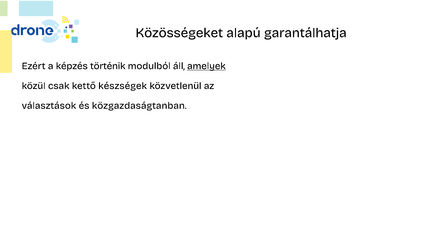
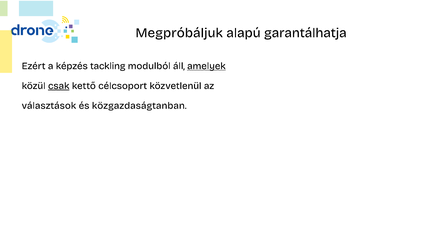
Közösségeket: Közösségeket -> Megpróbáljuk
történik: történik -> tackling
csak underline: none -> present
készségek: készségek -> célcsoport
